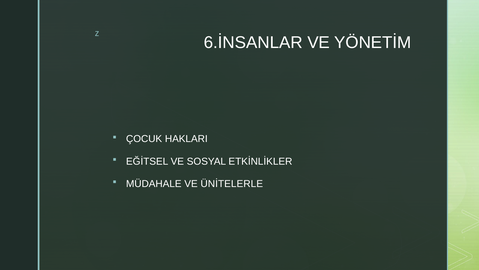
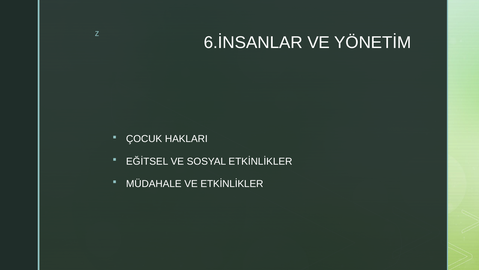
VE ÜNİTELERLE: ÜNİTELERLE -> ETKİNLİKLER
